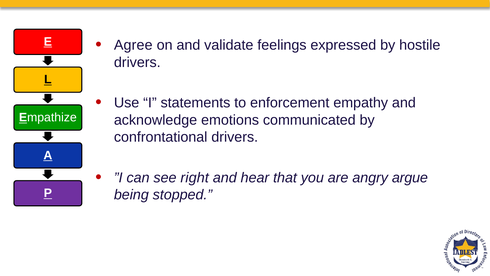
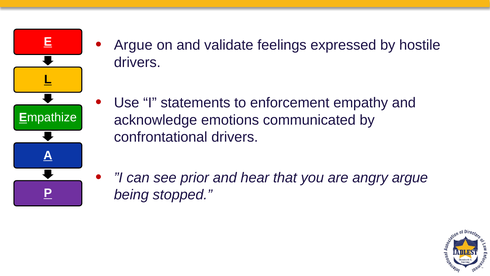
Agree at (133, 45): Agree -> Argue
right: right -> prior
